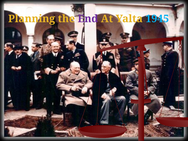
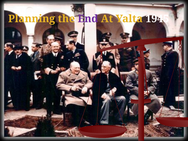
1945 colour: light blue -> white
